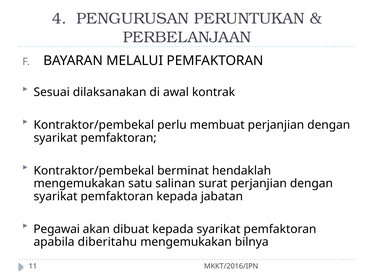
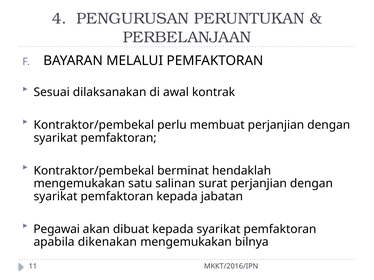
diberitahu: diberitahu -> dikenakan
